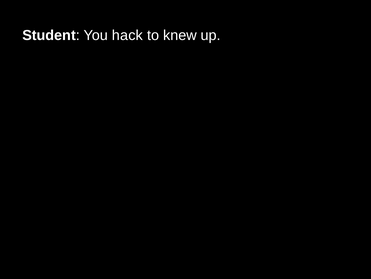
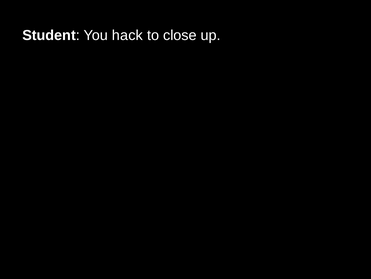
knew: knew -> close
